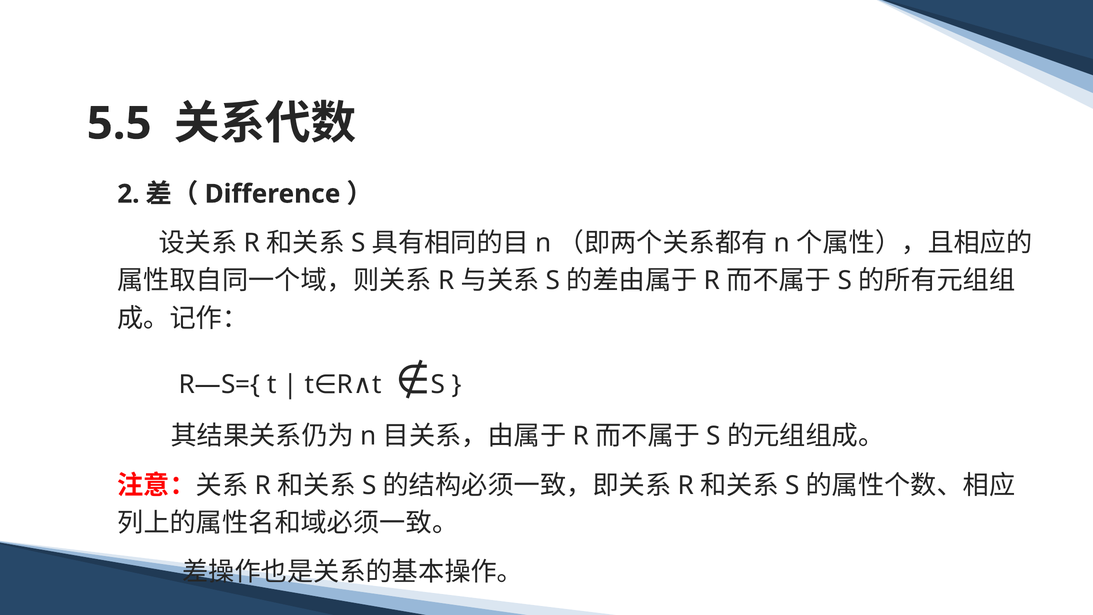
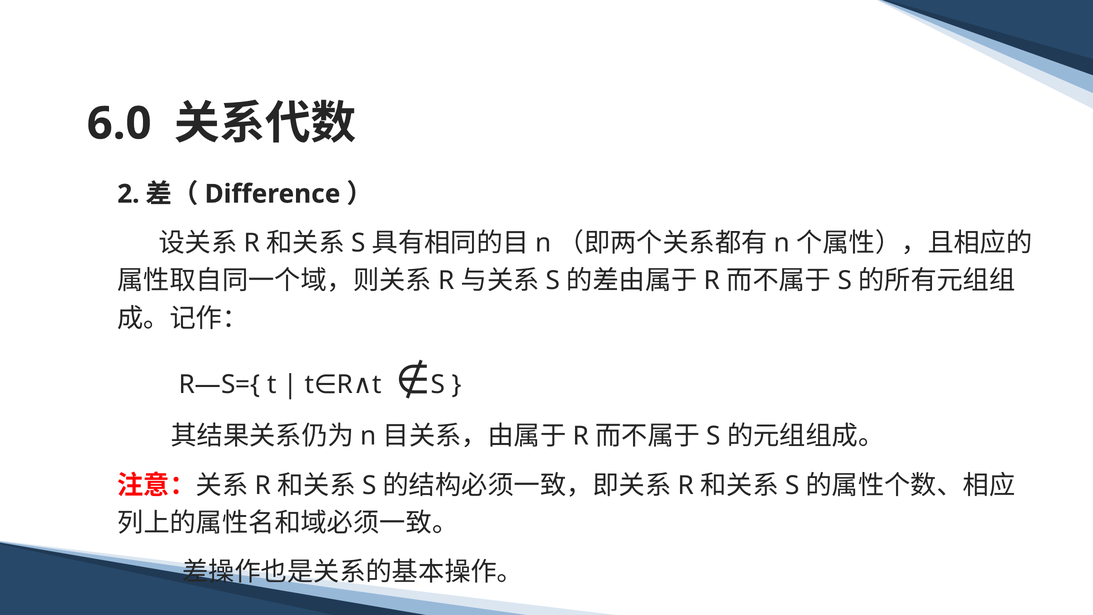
5.5: 5.5 -> 6.0
